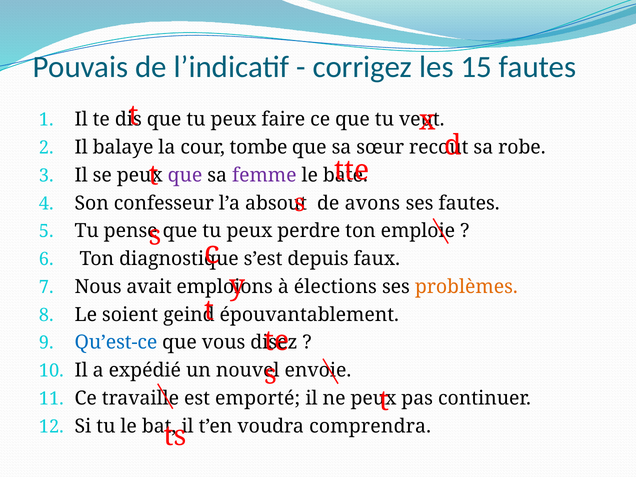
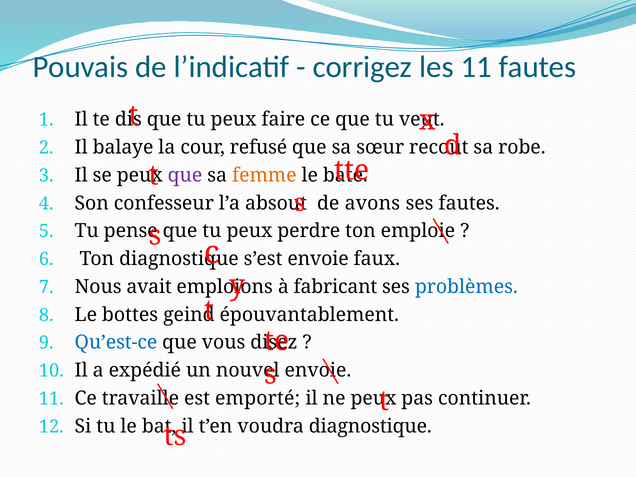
les 15: 15 -> 11
tombe: tombe -> refusé
femme colour: purple -> orange
s’est depuis: depuis -> envoie
élections: élections -> fabricant
problèmes colour: orange -> blue
soient: soient -> bottes
voudra comprendra: comprendra -> diagnostique
